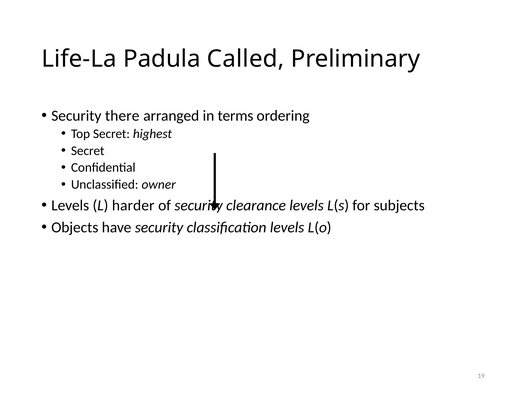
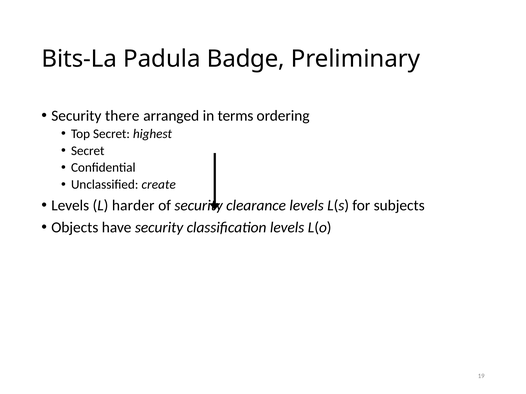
Life-La: Life-La -> Bits-La
Called: Called -> Badge
owner: owner -> create
